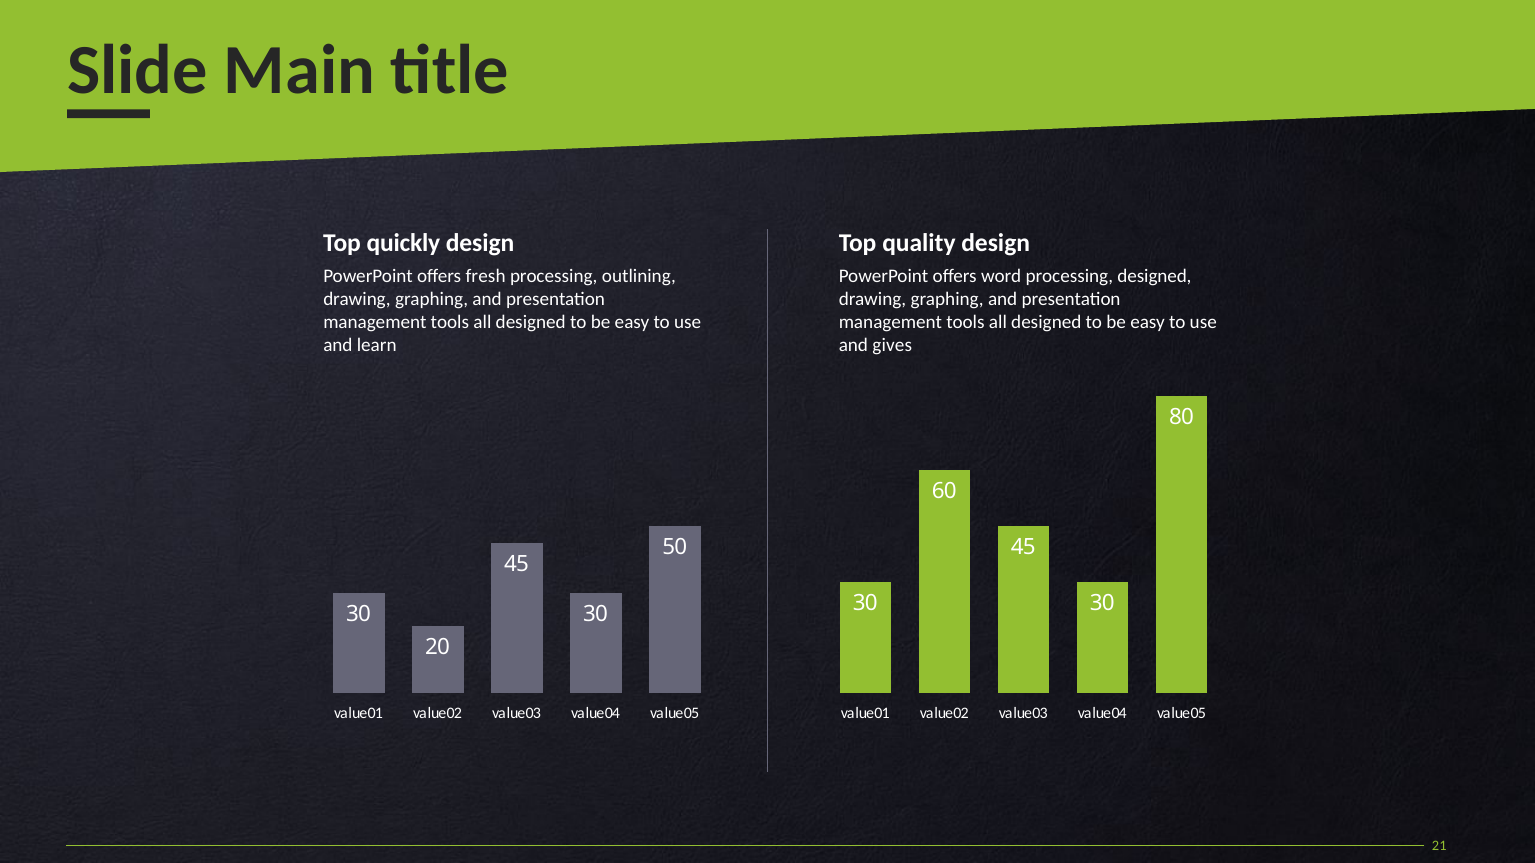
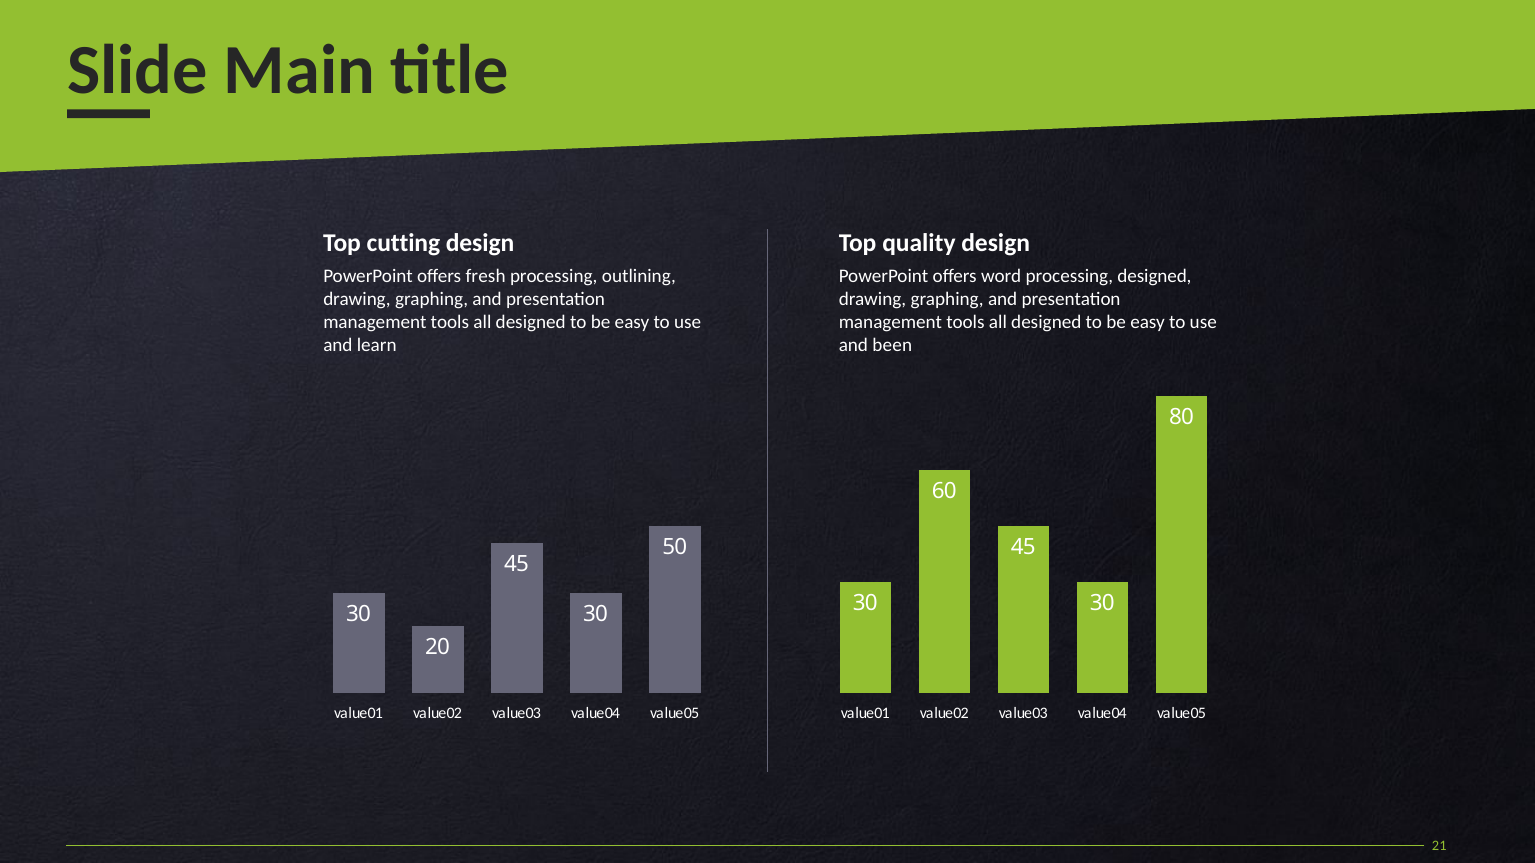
quickly: quickly -> cutting
gives: gives -> been
